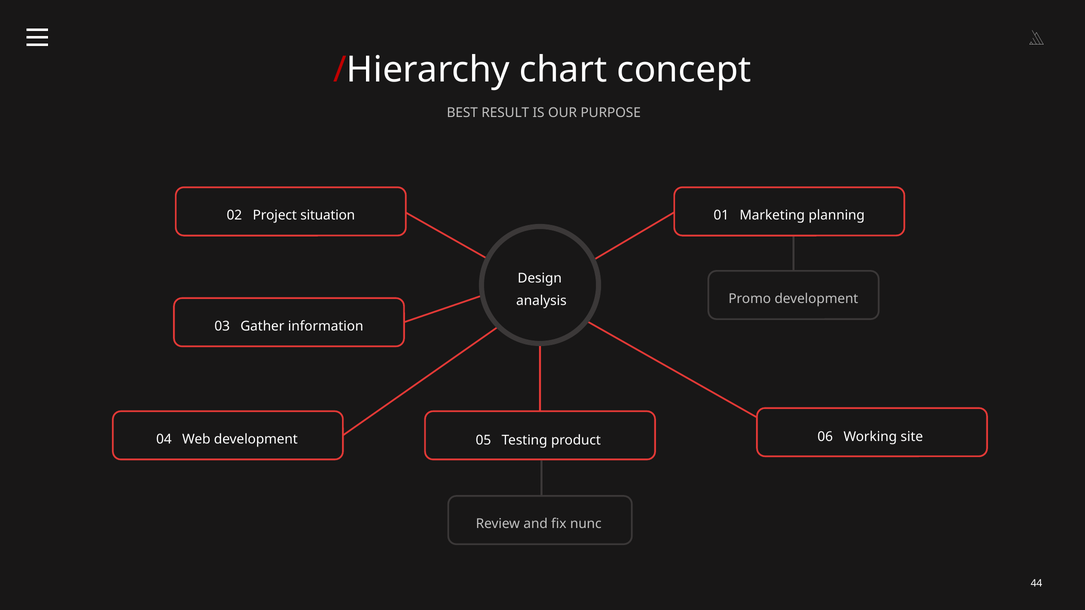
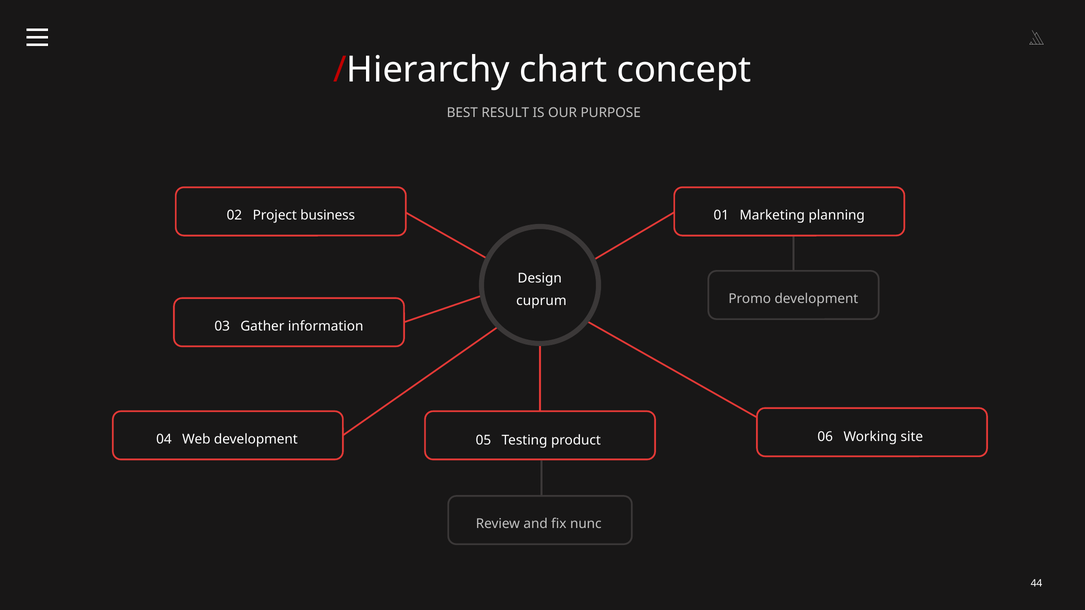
situation: situation -> business
analysis: analysis -> cuprum
